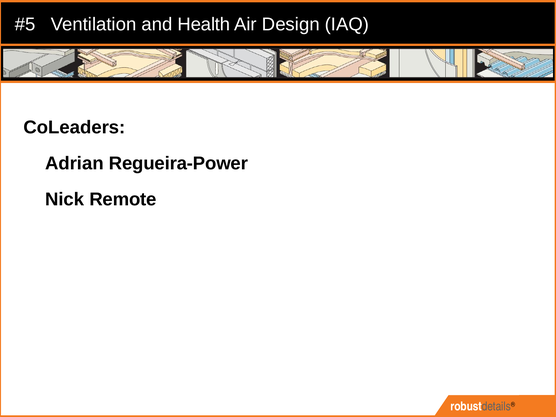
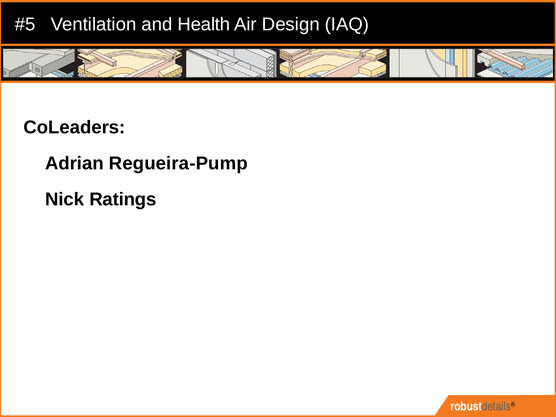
Regueira-Power: Regueira-Power -> Regueira-Pump
Remote: Remote -> Ratings
